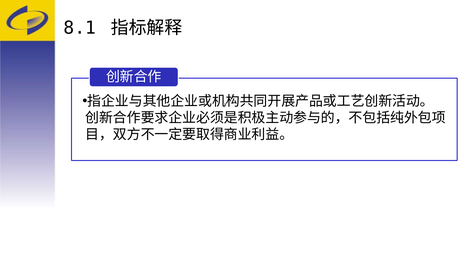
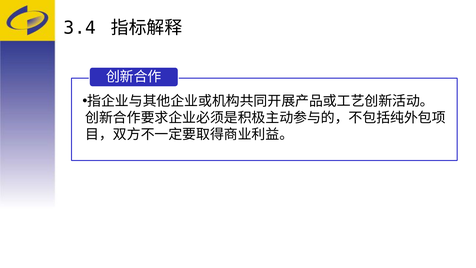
8.1: 8.1 -> 3.4
